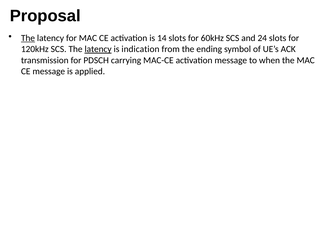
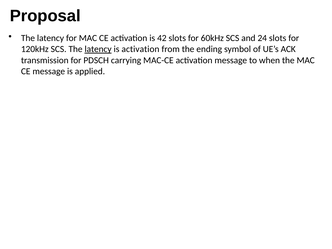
The at (28, 38) underline: present -> none
14: 14 -> 42
is indication: indication -> activation
